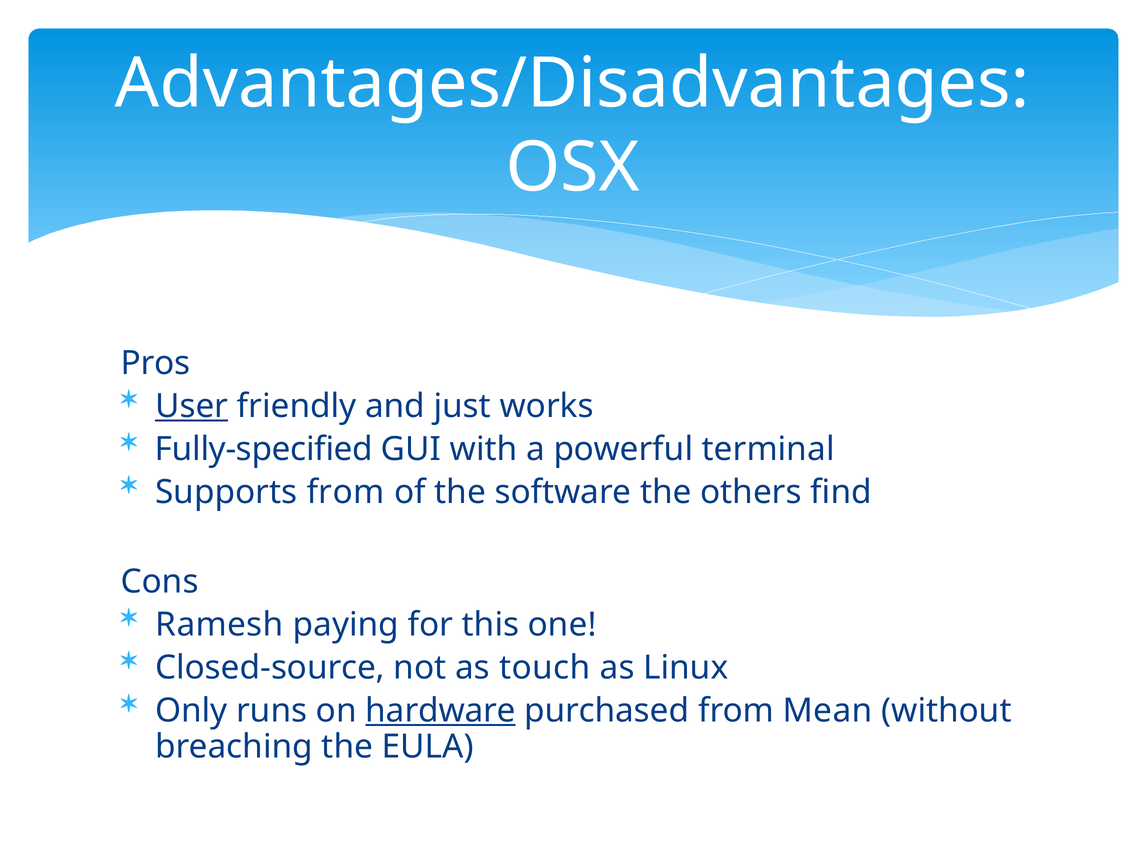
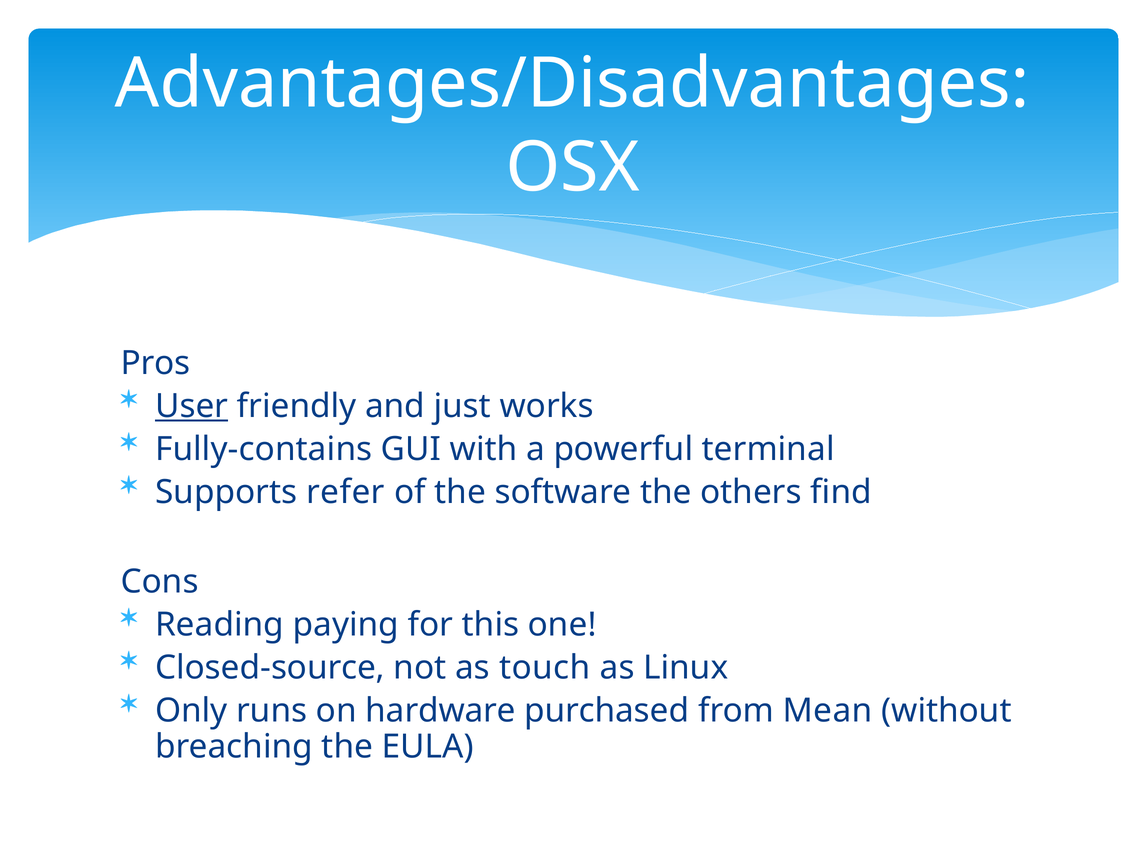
Fully-specified: Fully-specified -> Fully-contains
Supports from: from -> refer
Ramesh: Ramesh -> Reading
hardware underline: present -> none
